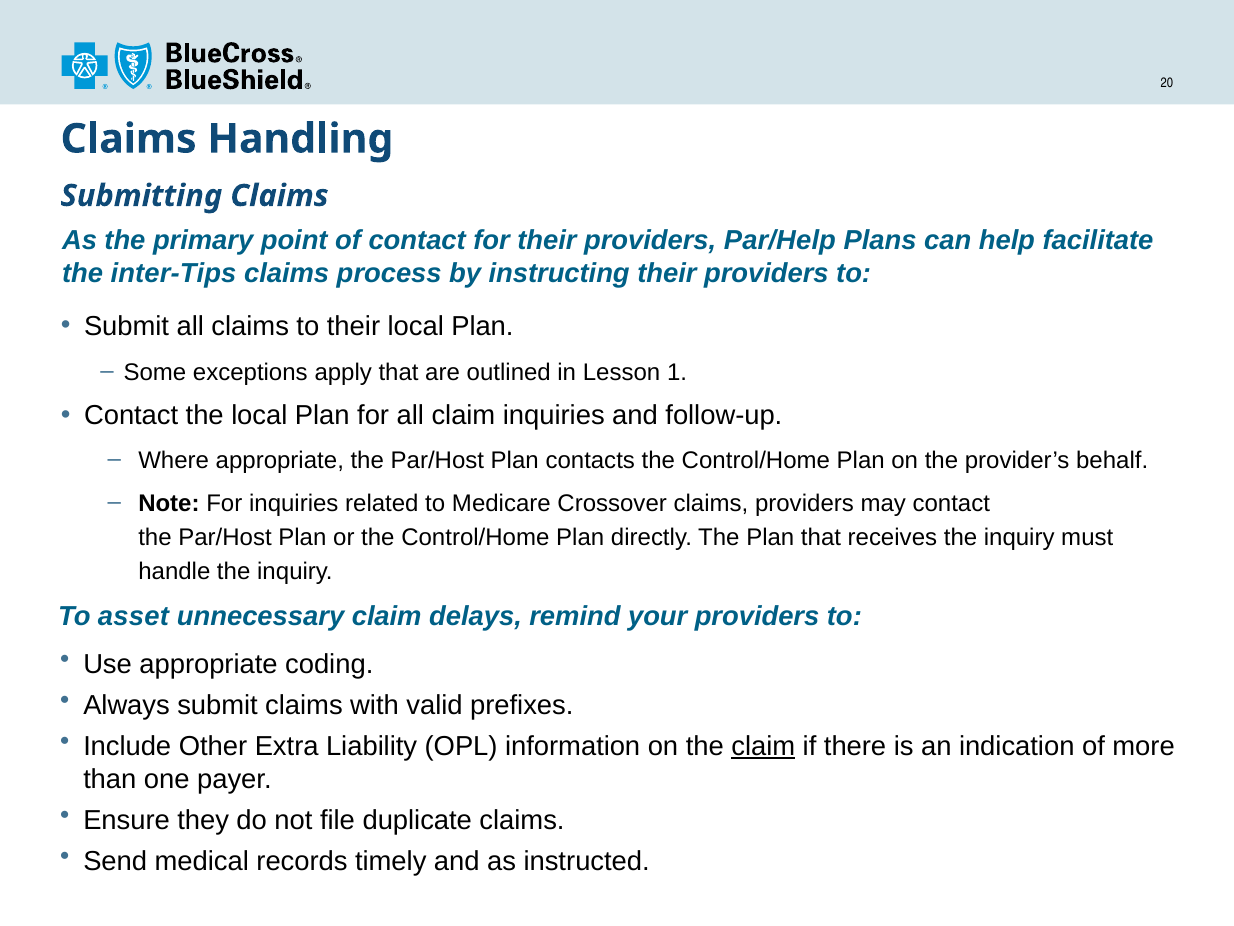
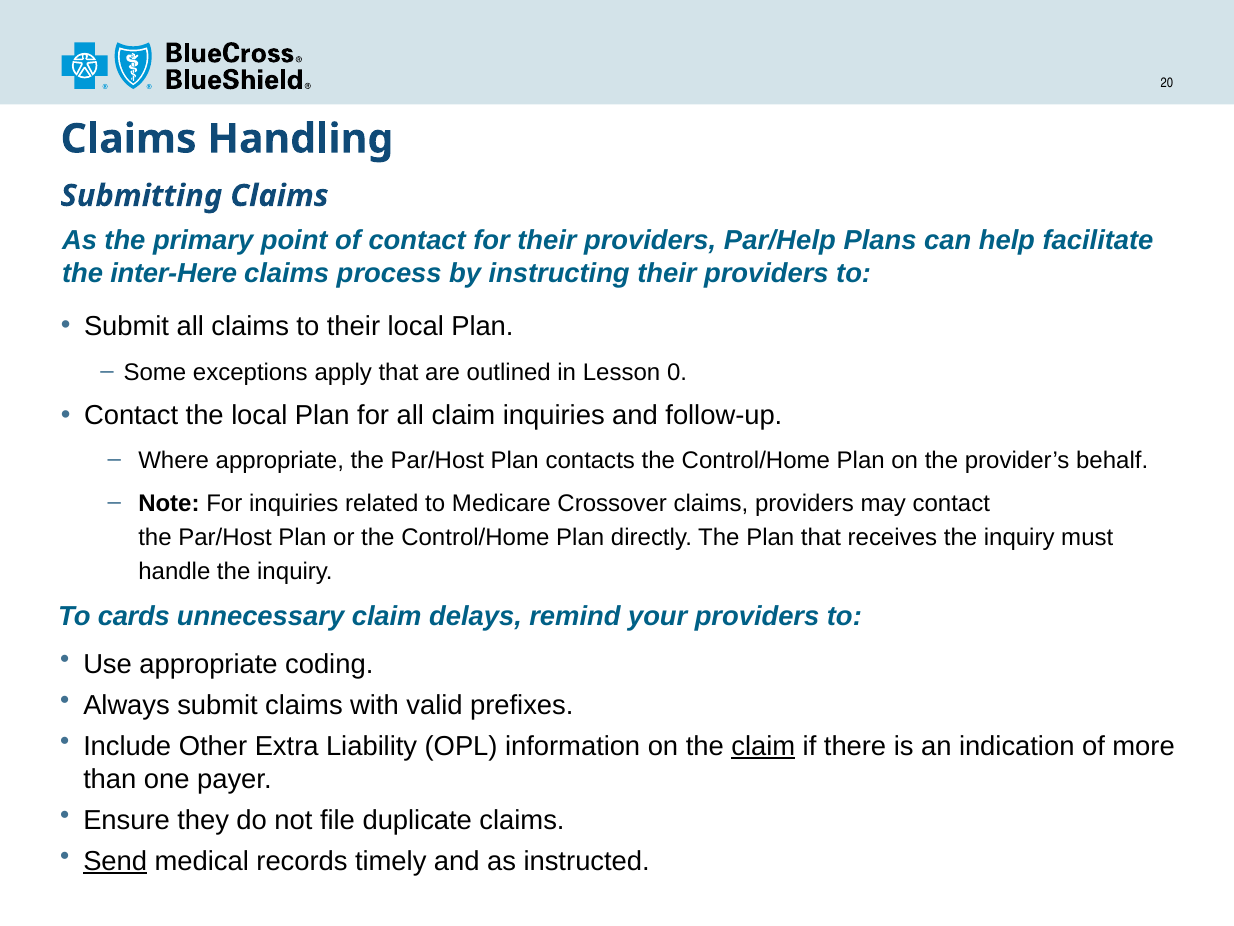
inter-Tips: inter-Tips -> inter-Here
1: 1 -> 0
asset: asset -> cards
Send underline: none -> present
